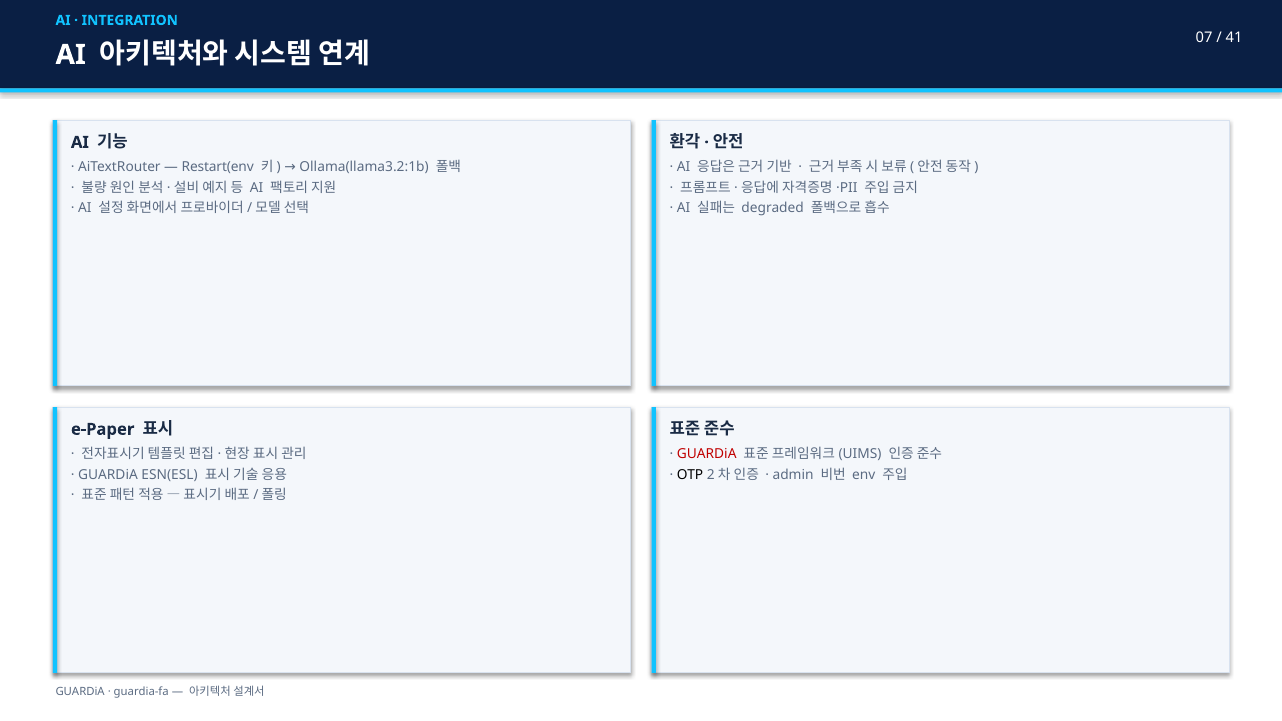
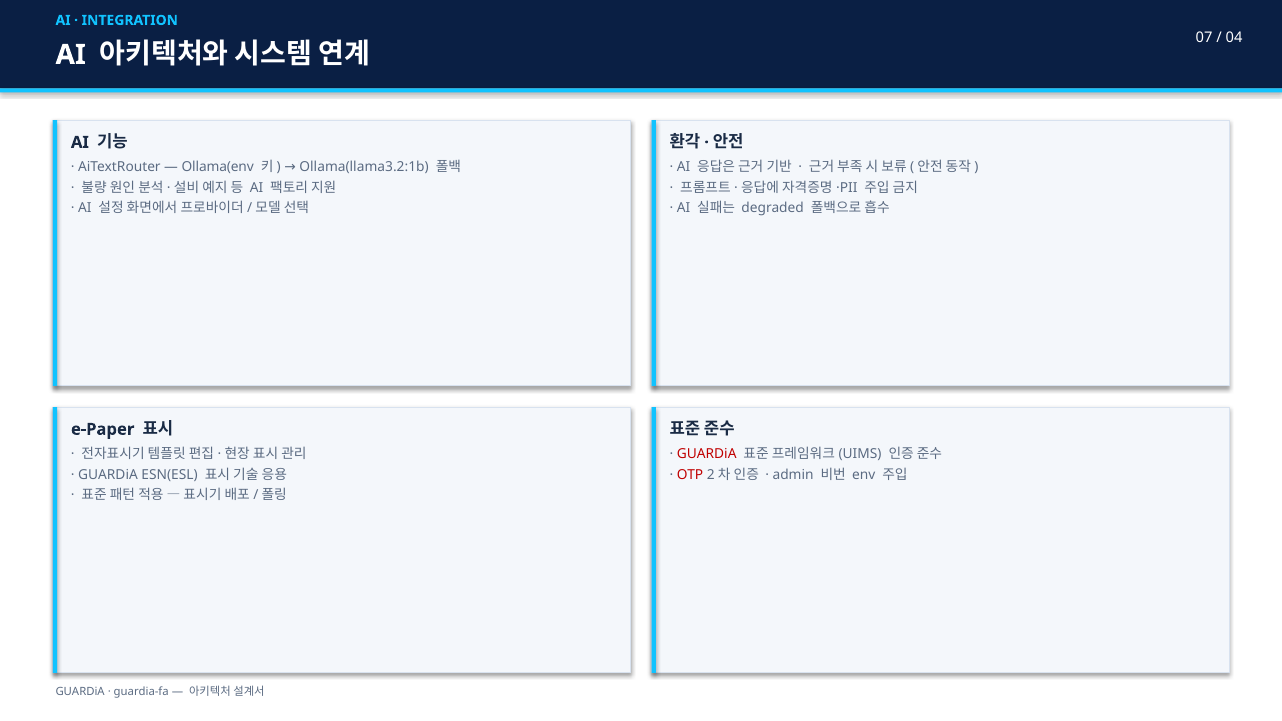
41: 41 -> 04
Restart(env: Restart(env -> Ollama(env
OTP colour: black -> red
